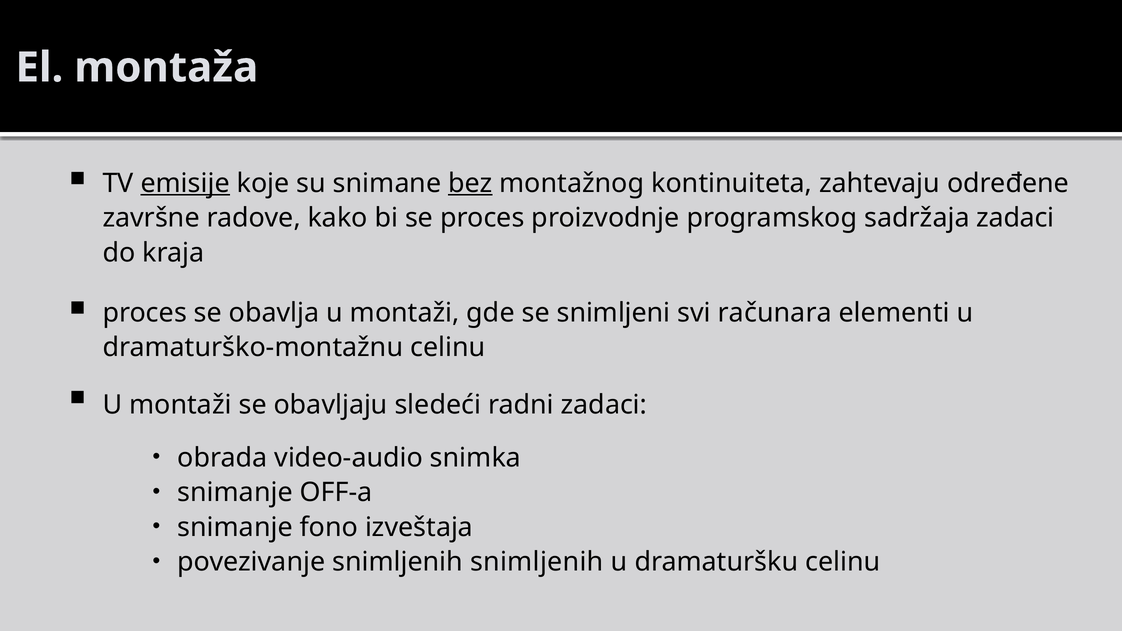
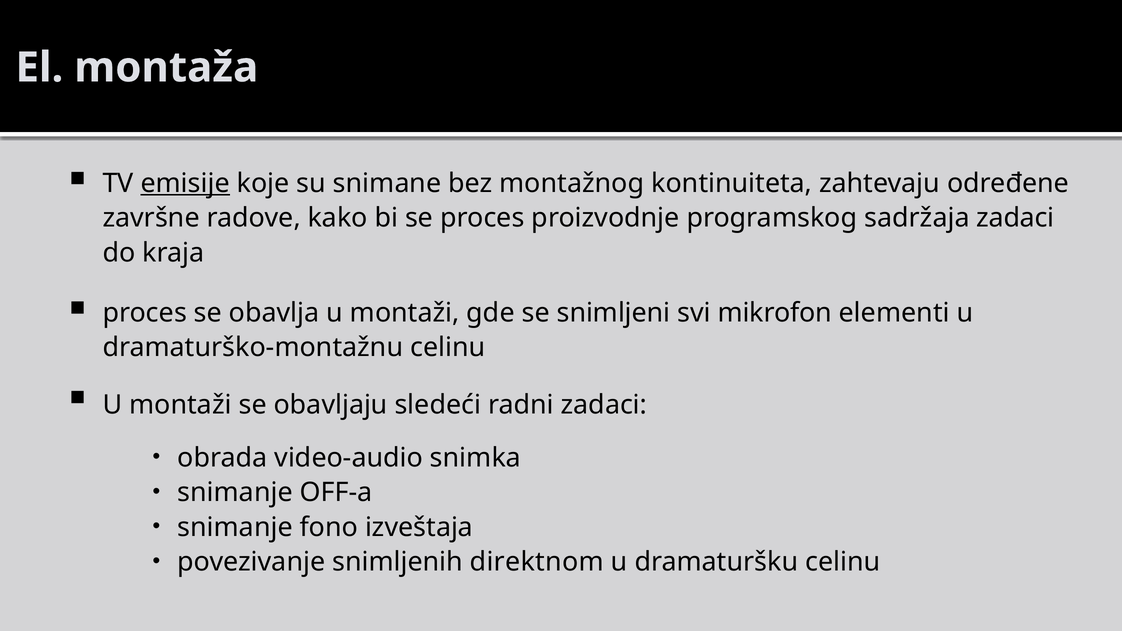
bez underline: present -> none
računara: računara -> mikrofon
snimljenih snimljenih: snimljenih -> direktnom
